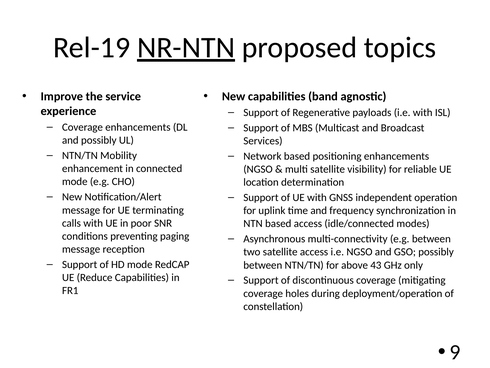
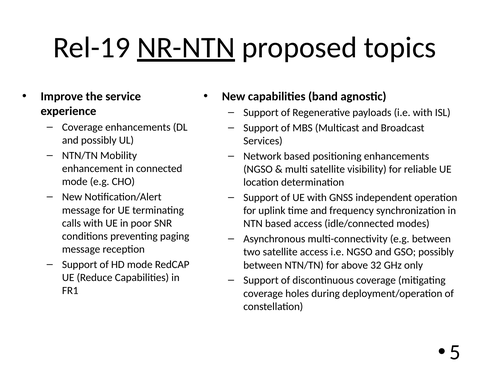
43: 43 -> 32
9: 9 -> 5
